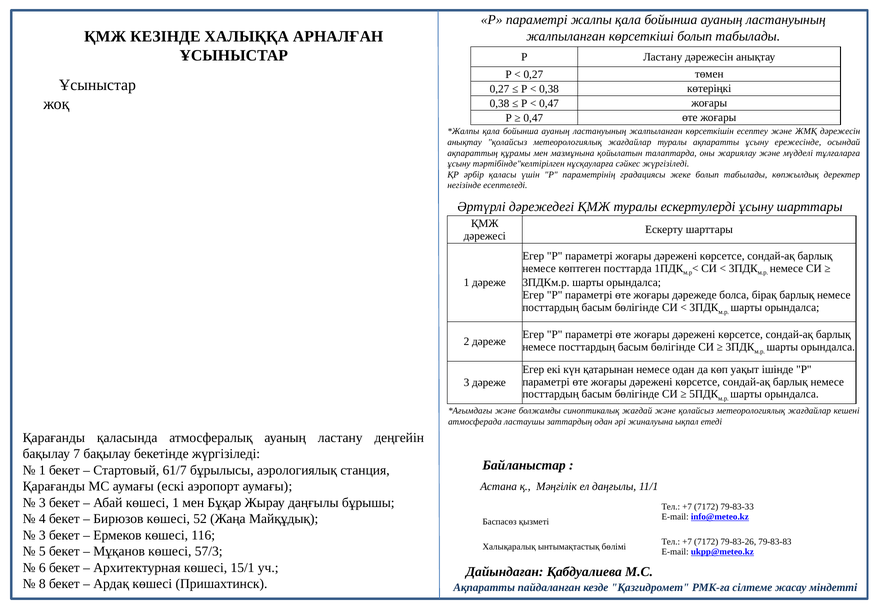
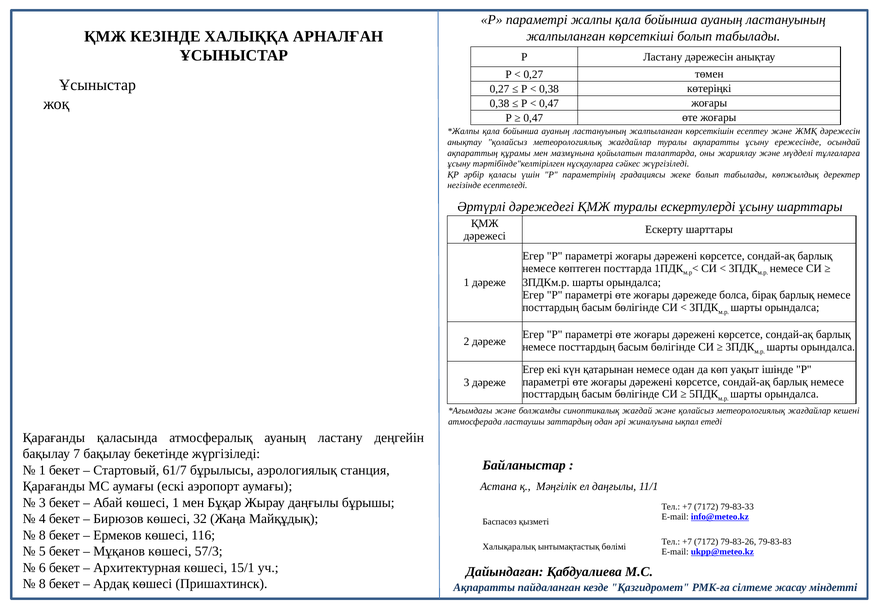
52: 52 -> 32
3 at (42, 535): 3 -> 8
